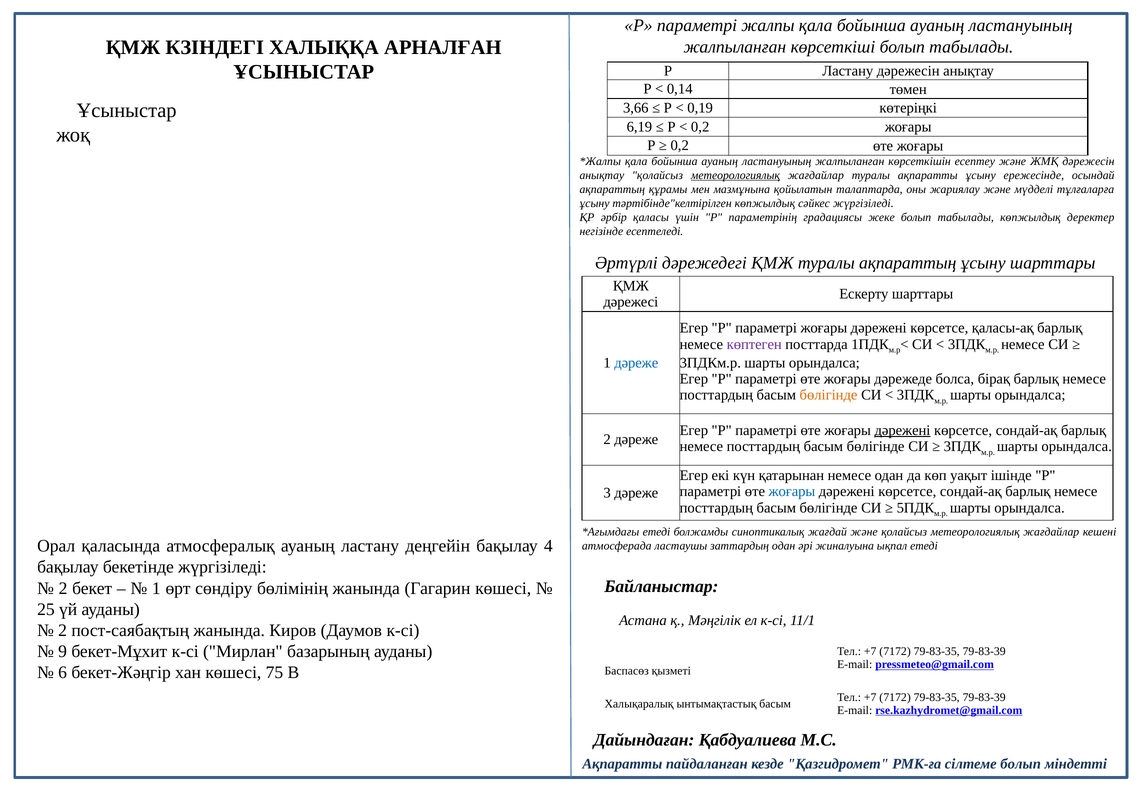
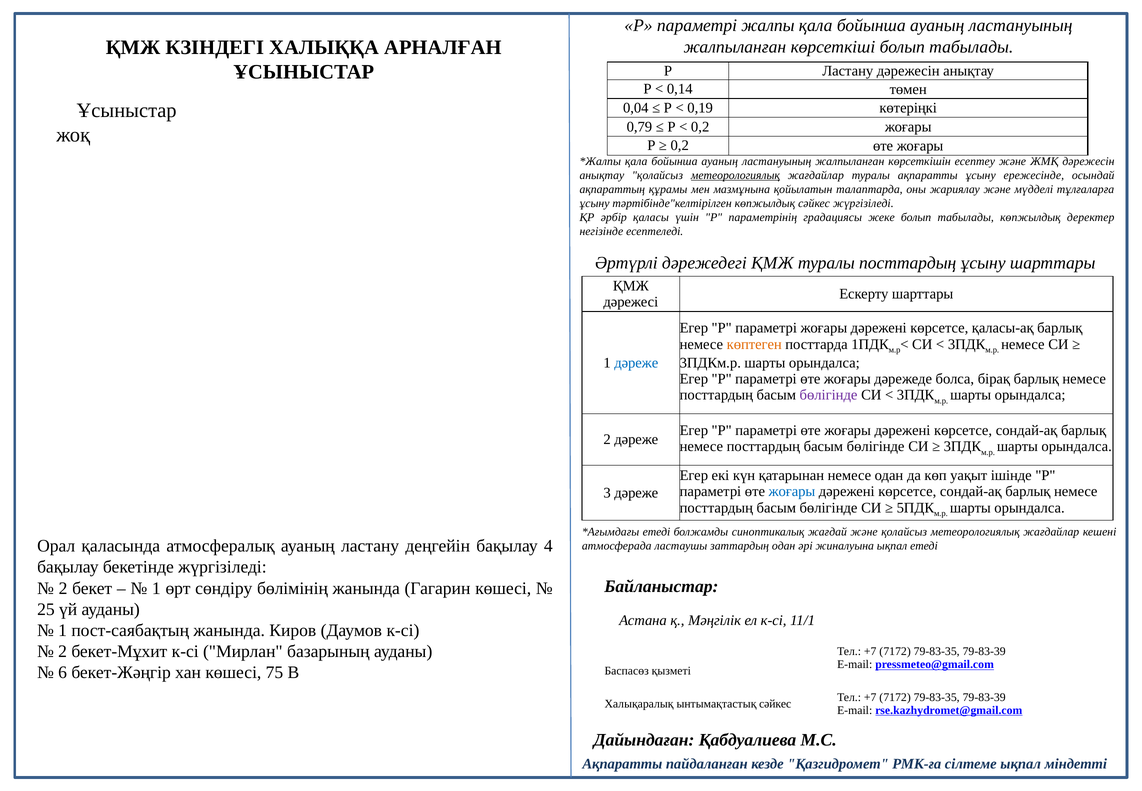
3,66: 3,66 -> 0,04
6,19: 6,19 -> 0,79
туралы ақпараттың: ақпараттың -> посттардың
көптеген colour: purple -> orange
бөлігінде at (829, 395) colour: orange -> purple
дәрежені at (903, 430) underline: present -> none
2 at (63, 630): 2 -> 1
9 at (63, 651): 9 -> 2
ынтымақтастық басым: басым -> сәйкес
сілтеме болып: болып -> ықпал
